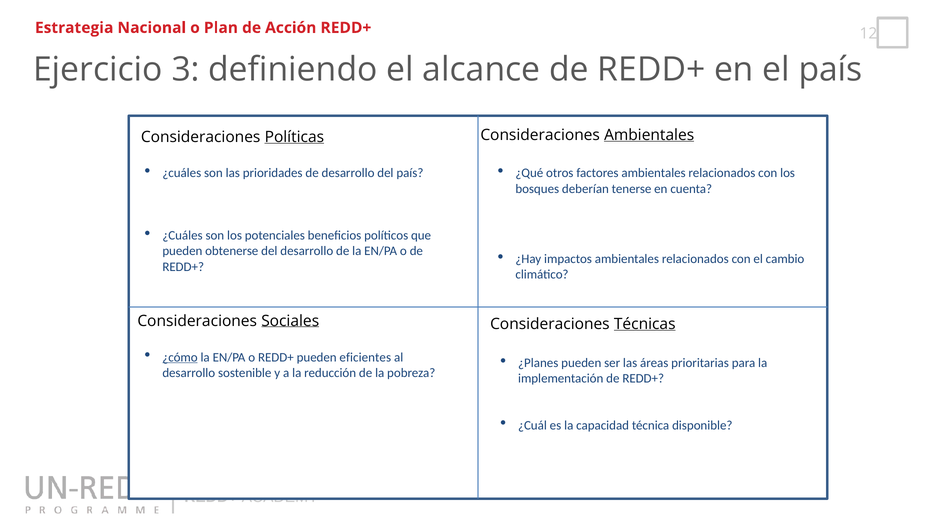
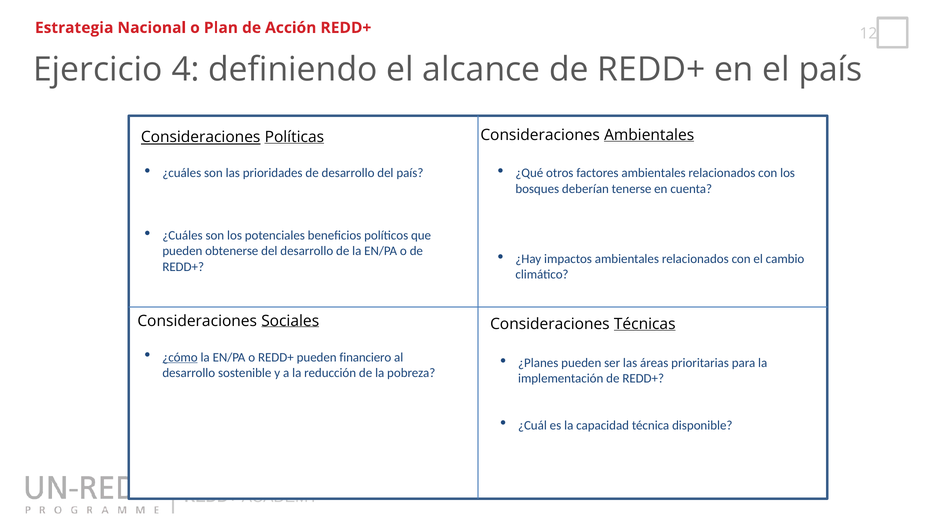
3: 3 -> 4
Consideraciones at (201, 137) underline: none -> present
eficientes: eficientes -> financiero
